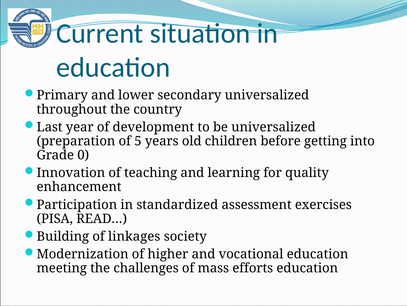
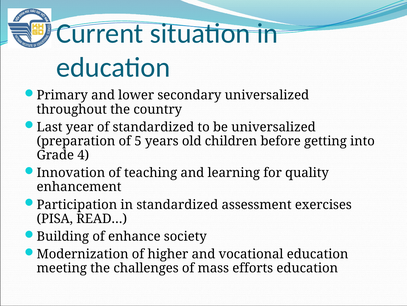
of development: development -> standardized
0: 0 -> 4
linkages: linkages -> enhance
